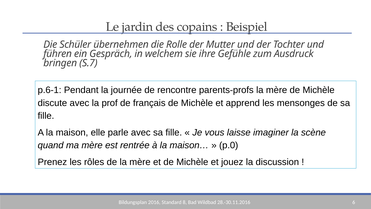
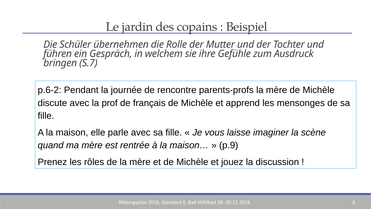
p.6-1: p.6-1 -> p.6-2
p.0: p.0 -> p.9
